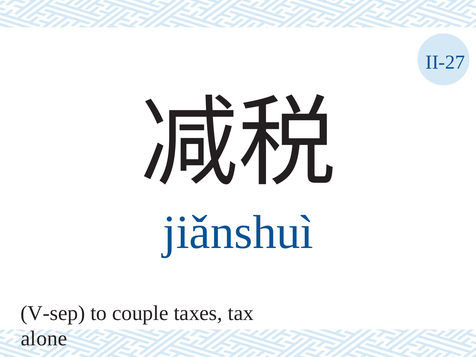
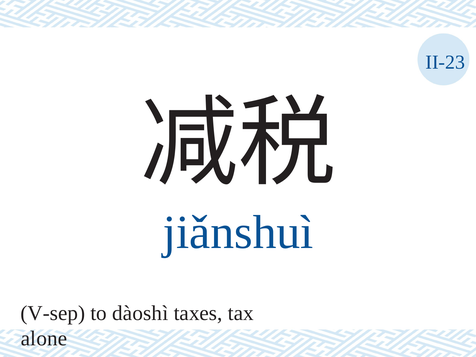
II-27: II-27 -> II-23
couple: couple -> dàoshì
